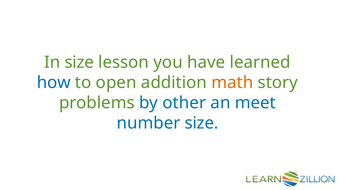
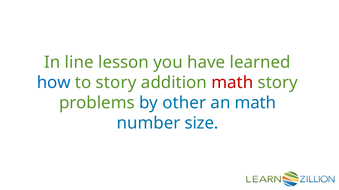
In size: size -> line
to open: open -> story
math at (232, 83) colour: orange -> red
an meet: meet -> math
